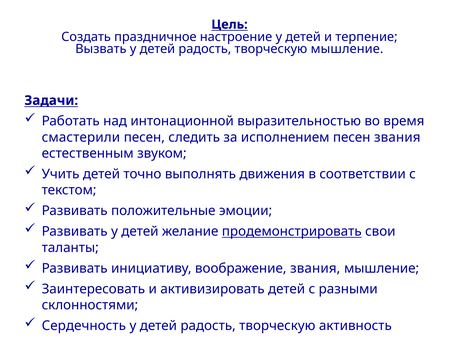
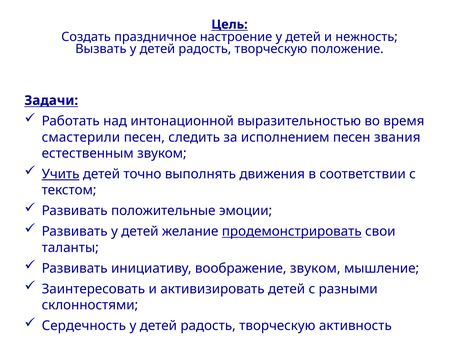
терпение: терпение -> нежность
творческую мышление: мышление -> положение
Учить underline: none -> present
воображение звания: звания -> звуком
